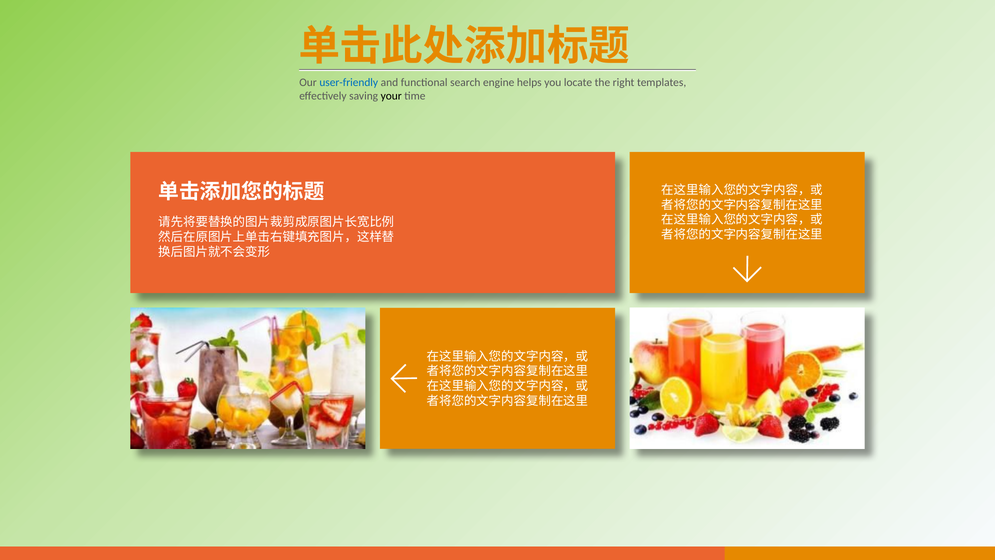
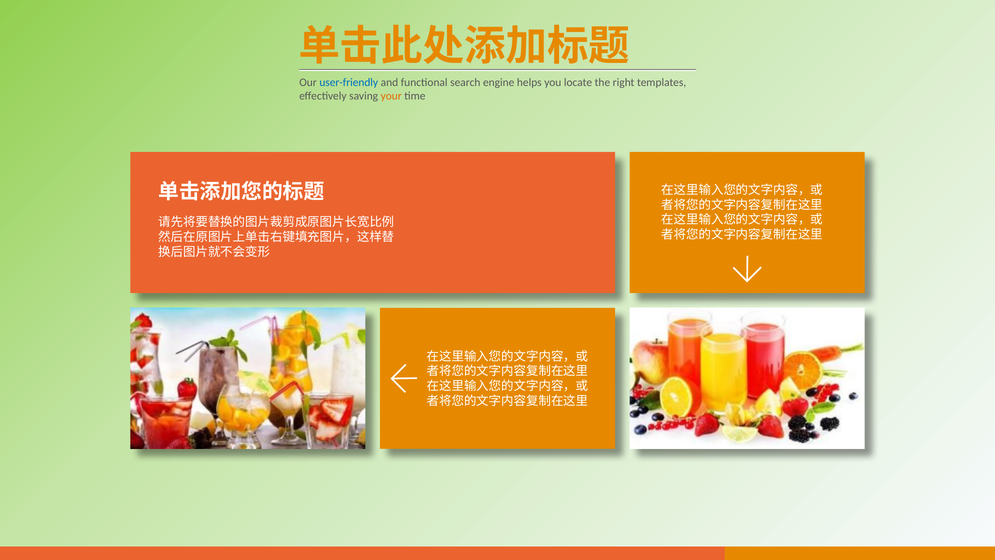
your colour: black -> orange
